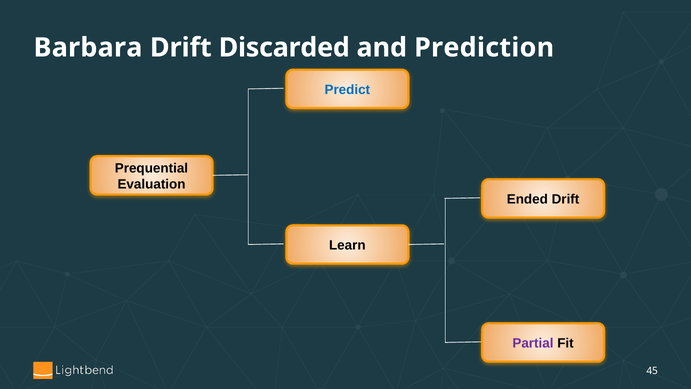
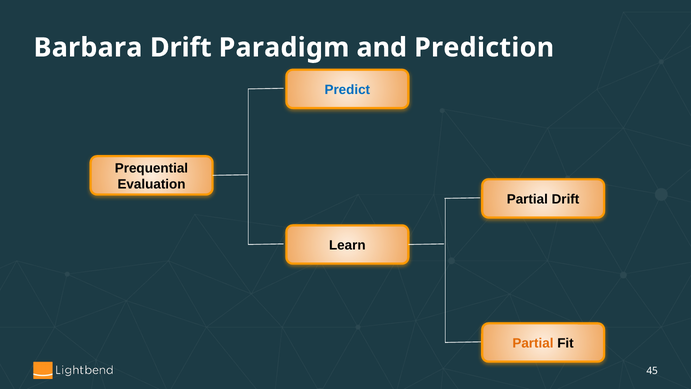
Discarded: Discarded -> Paradigm
Ended at (527, 199): Ended -> Partial
Partial at (533, 343) colour: purple -> orange
